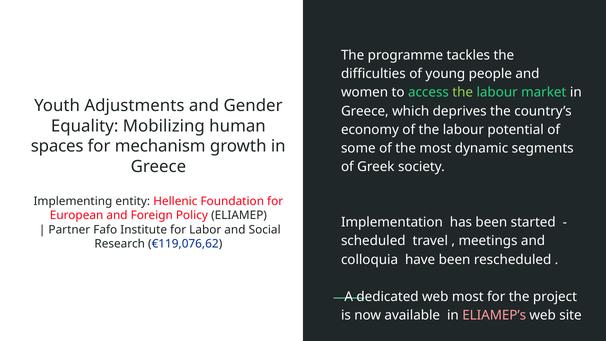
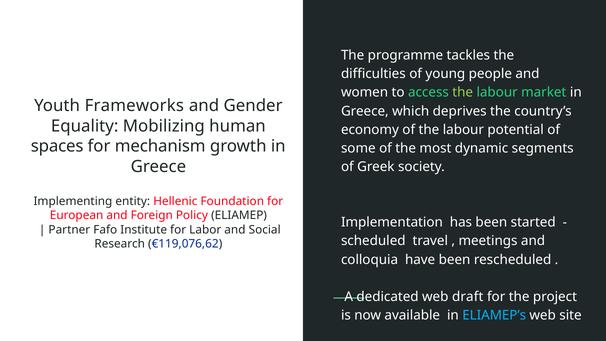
Adjustments: Adjustments -> Frameworks
web most: most -> draft
ELIAMEP’s colour: pink -> light blue
